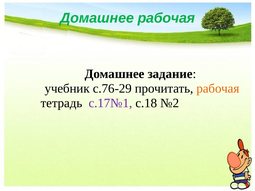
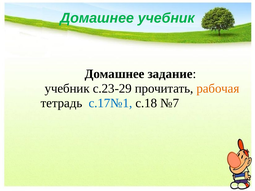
Домашнее рабочая: рабочая -> учебник
с.76-29: с.76-29 -> с.23-29
с.17№1 colour: purple -> blue
№2: №2 -> №7
